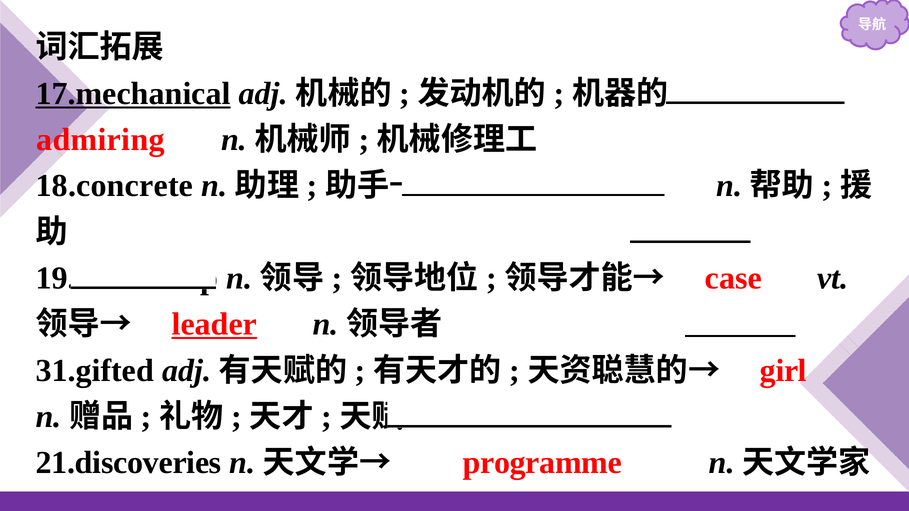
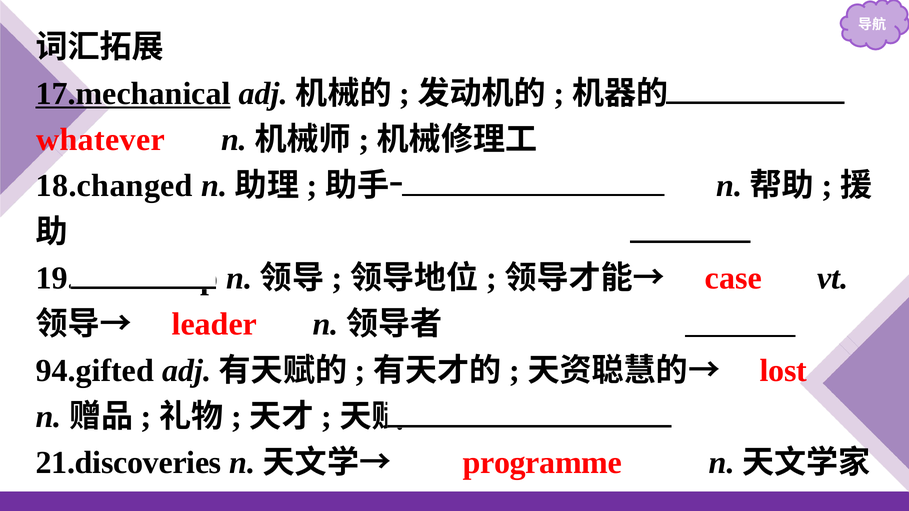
admiring: admiring -> whatever
18.concrete: 18.concrete -> 18.changed
leader underline: present -> none
31.gifted: 31.gifted -> 94.gifted
girl: girl -> lost
